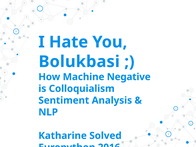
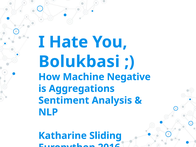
Colloquialism: Colloquialism -> Aggregations
Solved: Solved -> Sliding
